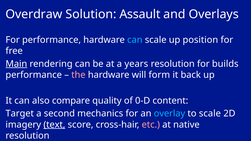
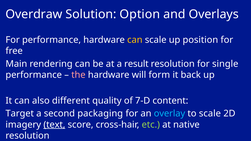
Assault: Assault -> Option
can at (135, 40) colour: light blue -> yellow
Main underline: present -> none
years: years -> result
builds: builds -> single
compare: compare -> different
0-D: 0-D -> 7-D
mechanics: mechanics -> packaging
etc colour: pink -> light green
